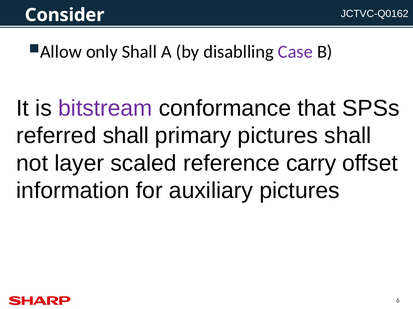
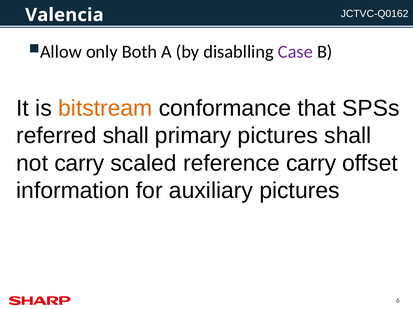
Consider: Consider -> Valencia
only Shall: Shall -> Both
bitstream colour: purple -> orange
not layer: layer -> carry
